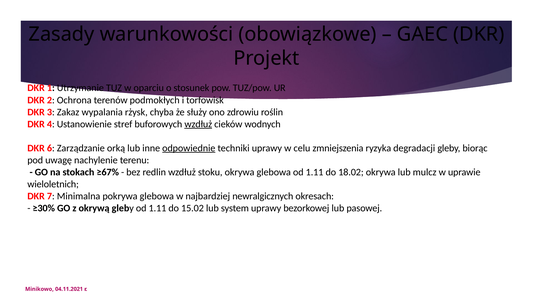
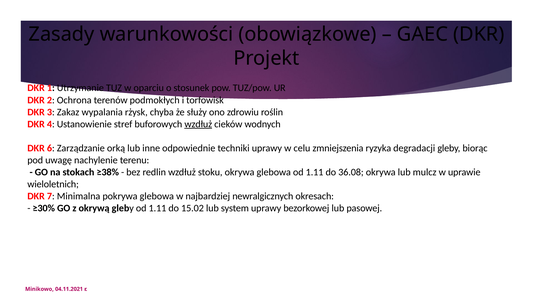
odpowiednie underline: present -> none
≥67%: ≥67% -> ≥38%
18.02: 18.02 -> 36.08
